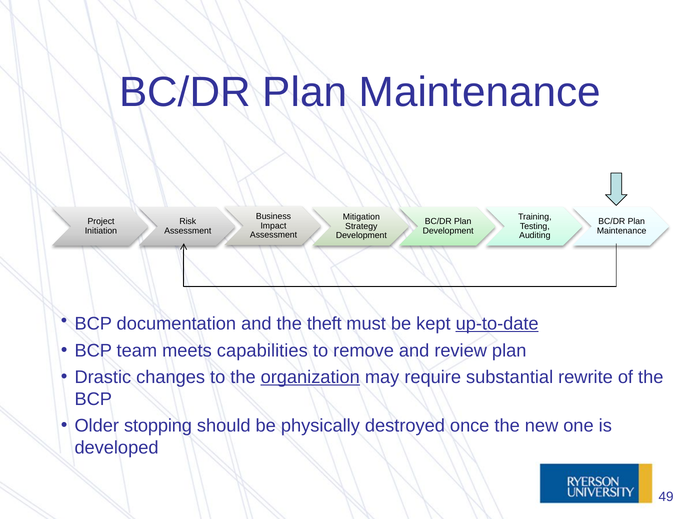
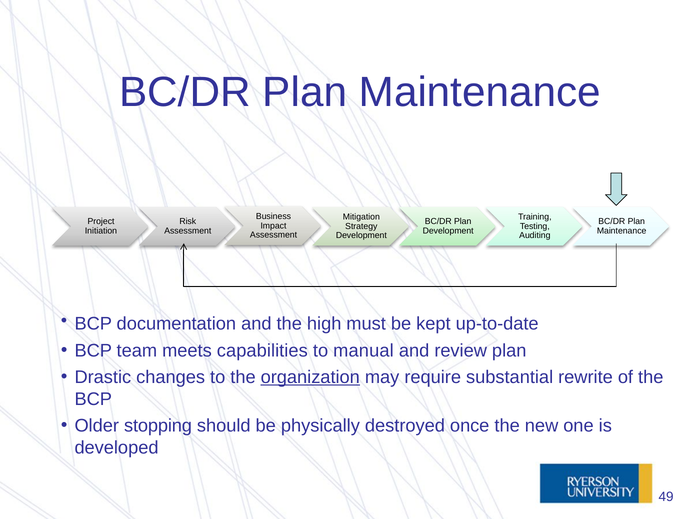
theft: theft -> high
up-to-date underline: present -> none
remove: remove -> manual
